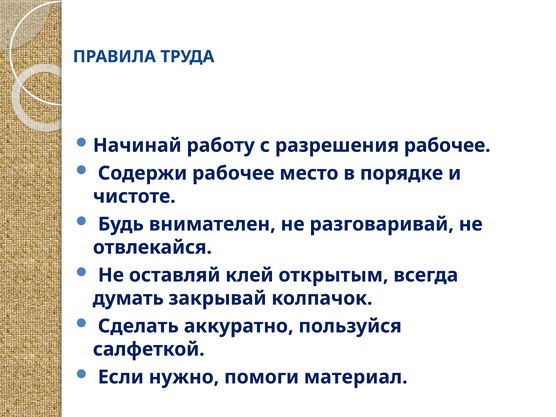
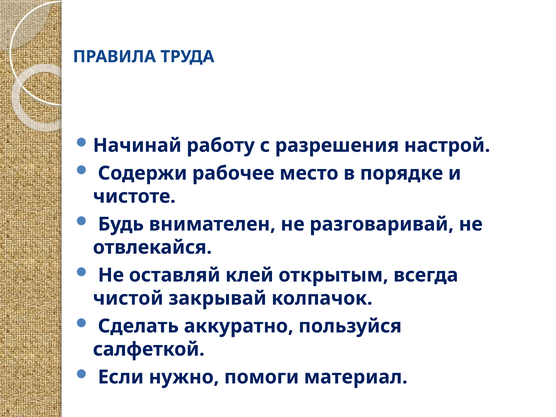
разрешения рабочее: рабочее -> настрой
думать: думать -> чистой
